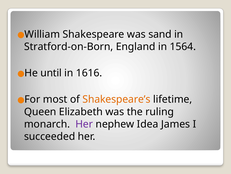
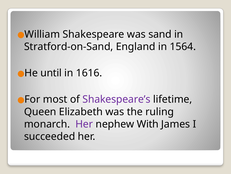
Stratford-on-Born: Stratford-on-Born -> Stratford-on-Sand
Shakespeare’s colour: orange -> purple
Idea: Idea -> With
